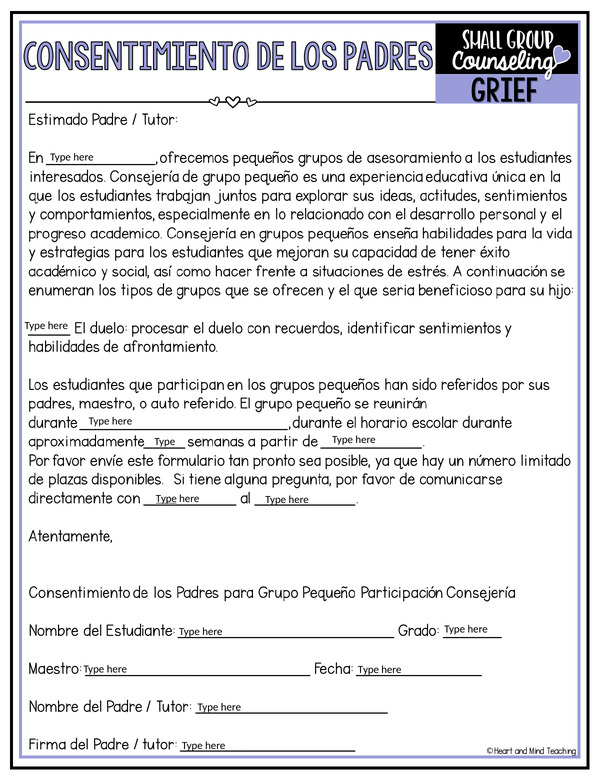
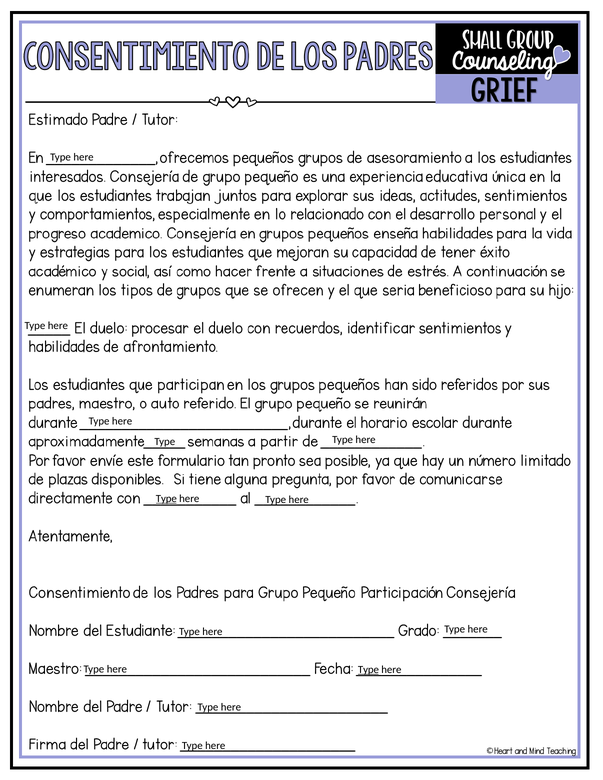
Type at (368, 670) underline: none -> present
